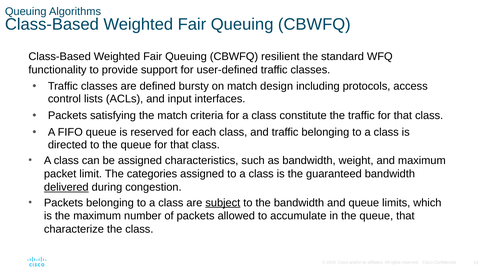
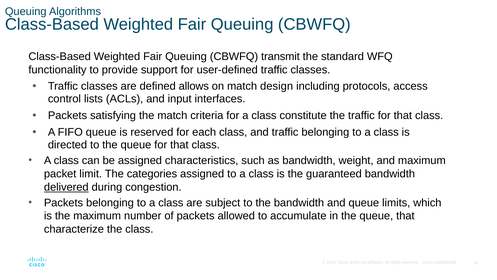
resilient: resilient -> transmit
bursty: bursty -> allows
subject underline: present -> none
